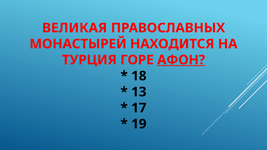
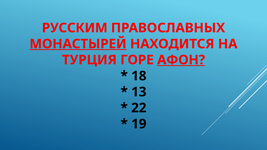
ВЕЛИКАЯ: ВЕЛИКАЯ -> РУССКИМ
МОНАСТЫРЕЙ underline: none -> present
17: 17 -> 22
